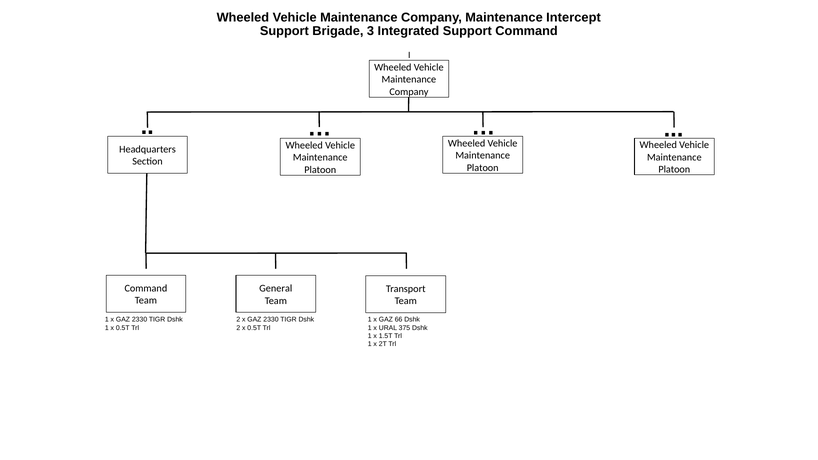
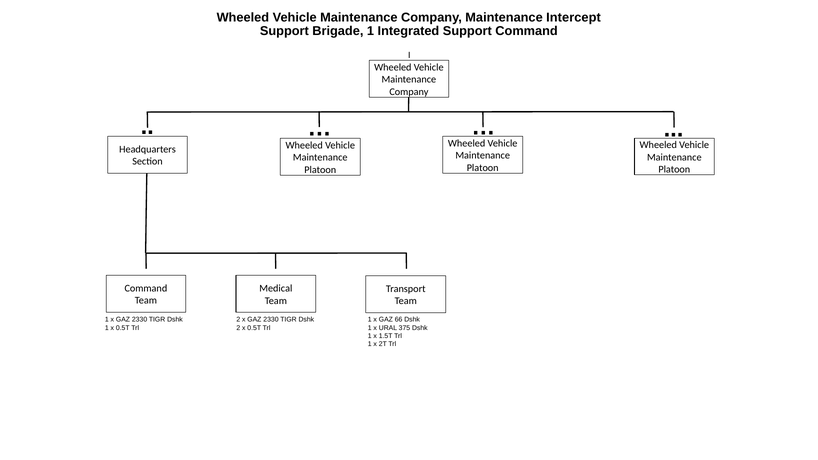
Brigade 3: 3 -> 1
General: General -> Medical
